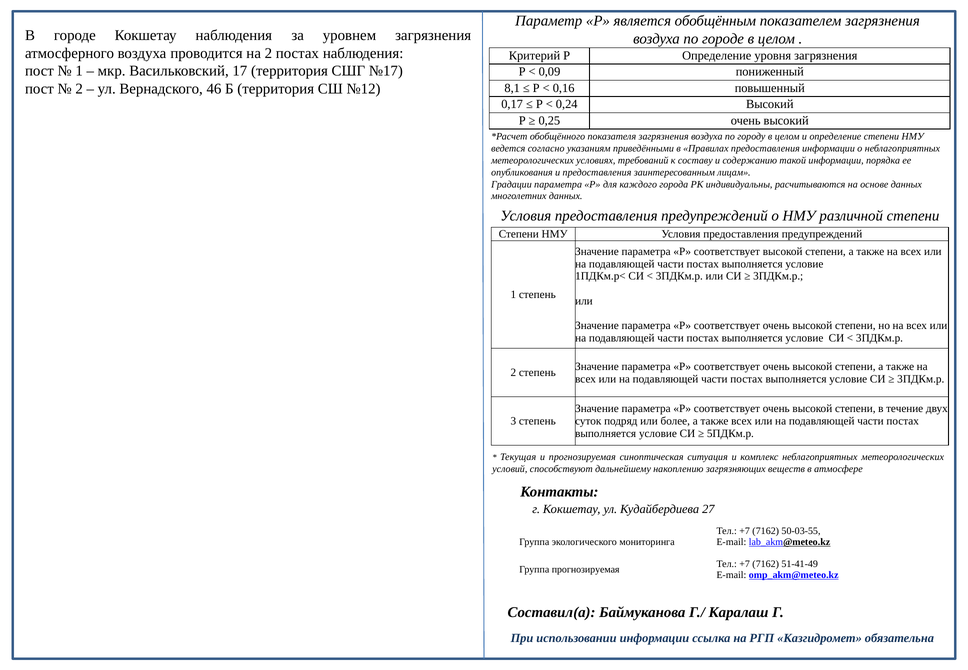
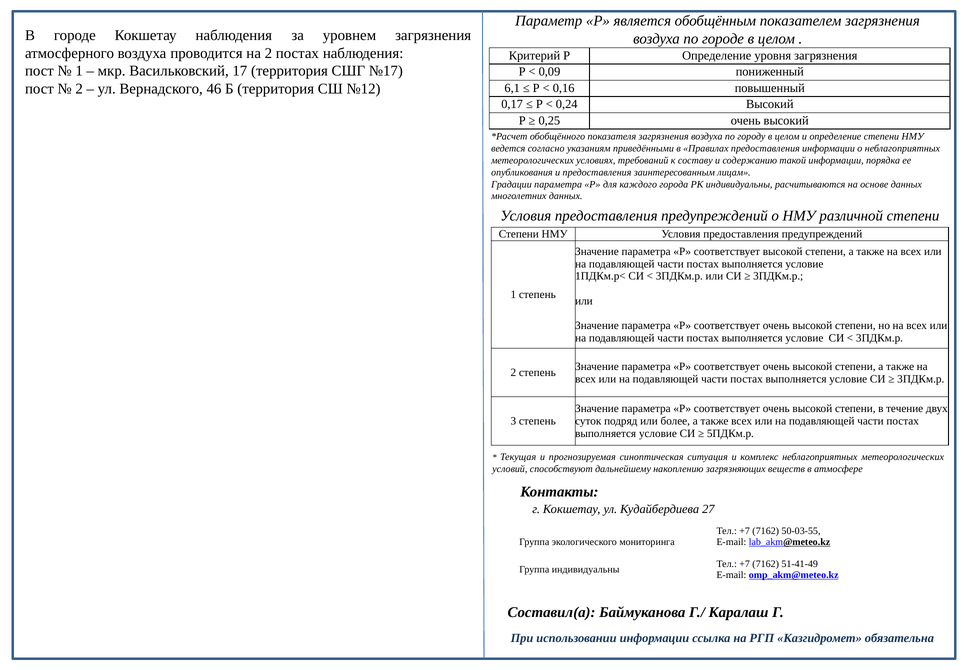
8,1: 8,1 -> 6,1
Группа прогнозируемая: прогнозируемая -> индивидуальны
